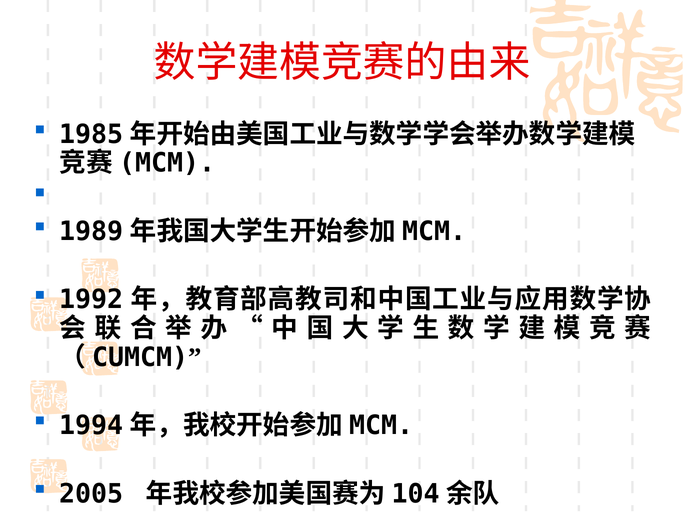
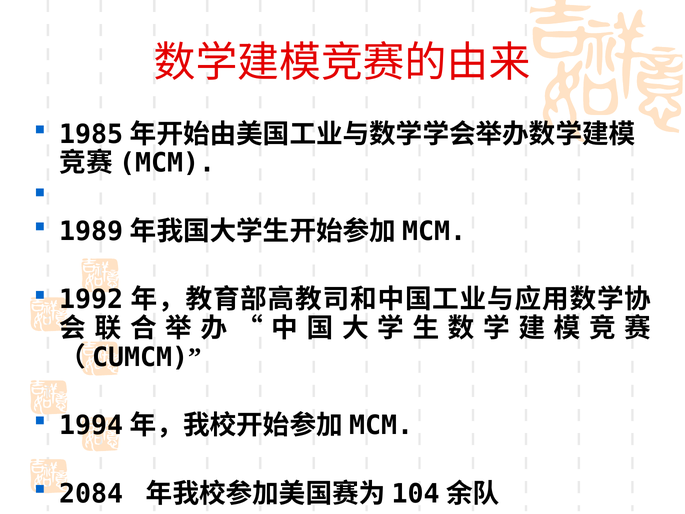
2005: 2005 -> 2084
